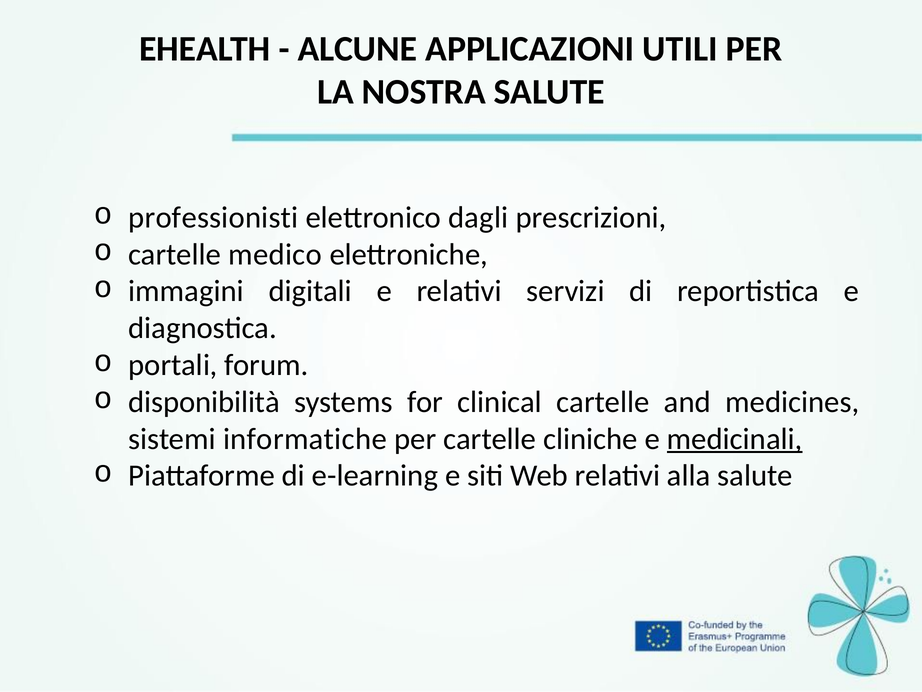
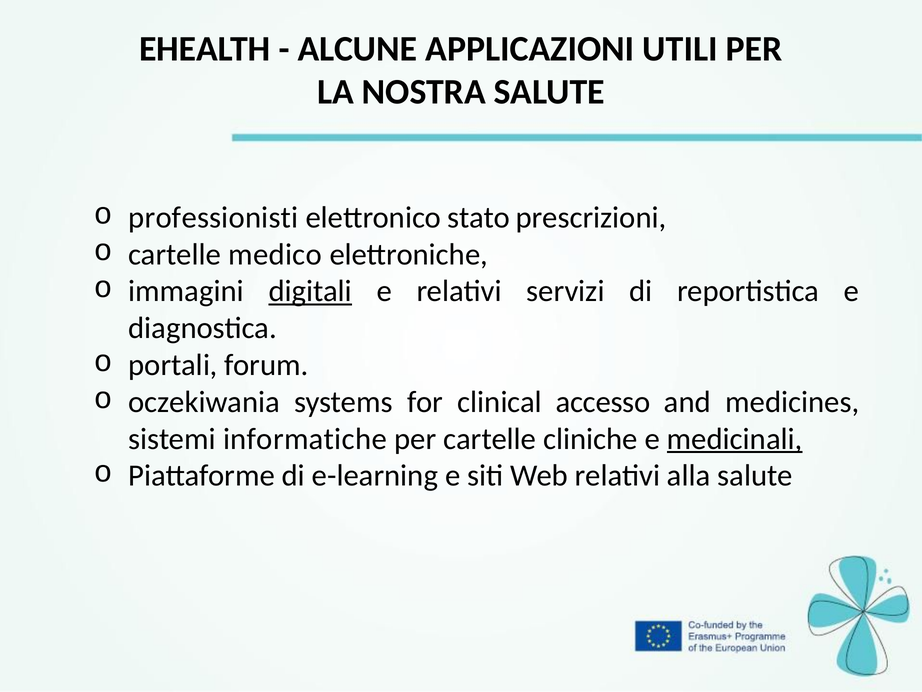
dagli: dagli -> stato
digitali underline: none -> present
disponibilità: disponibilità -> oczekiwania
clinical cartelle: cartelle -> accesso
